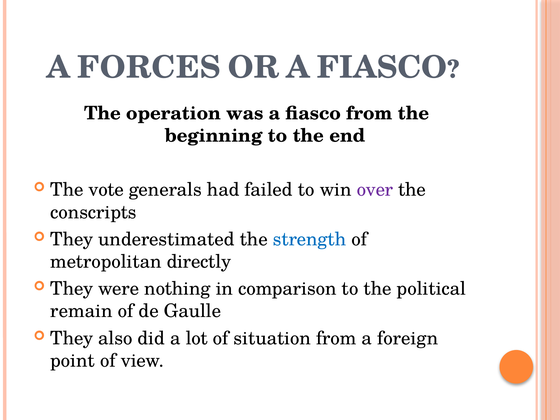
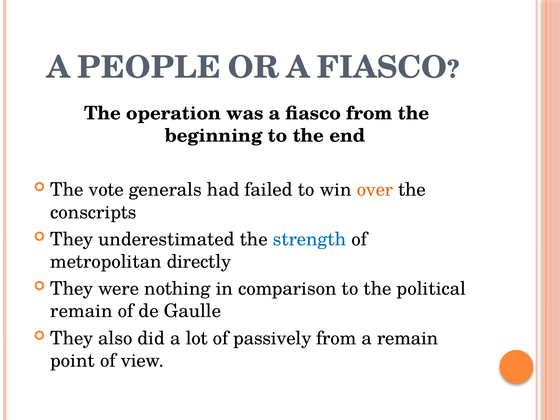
FORCES: FORCES -> PEOPLE
over colour: purple -> orange
situation: situation -> passively
a foreign: foreign -> remain
